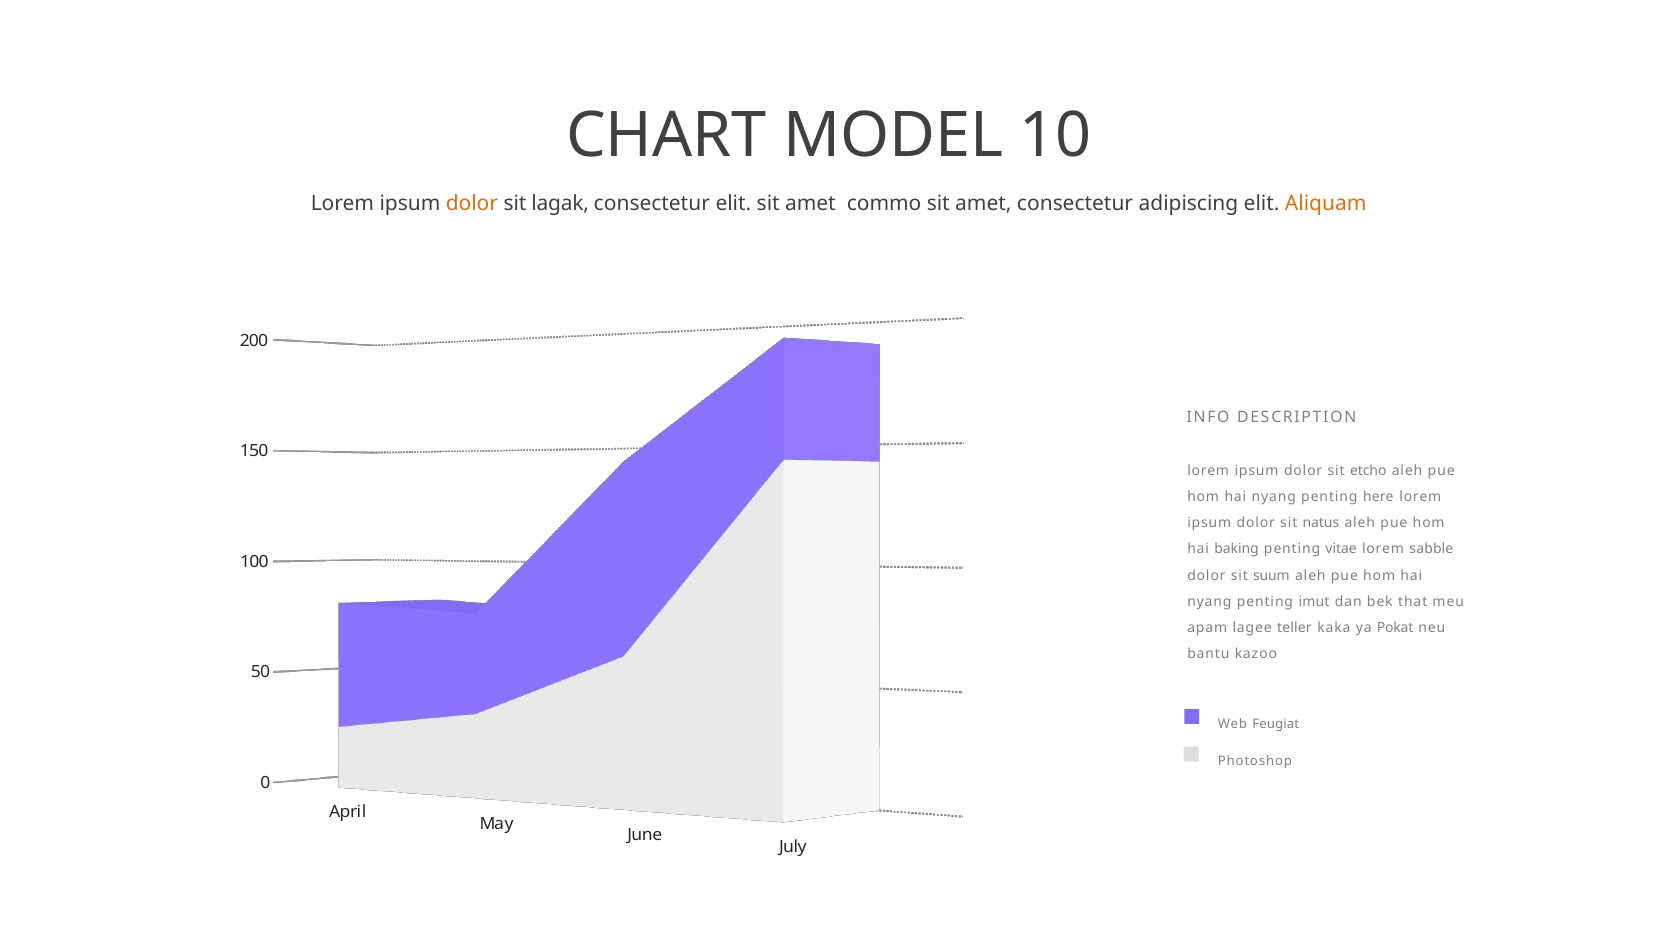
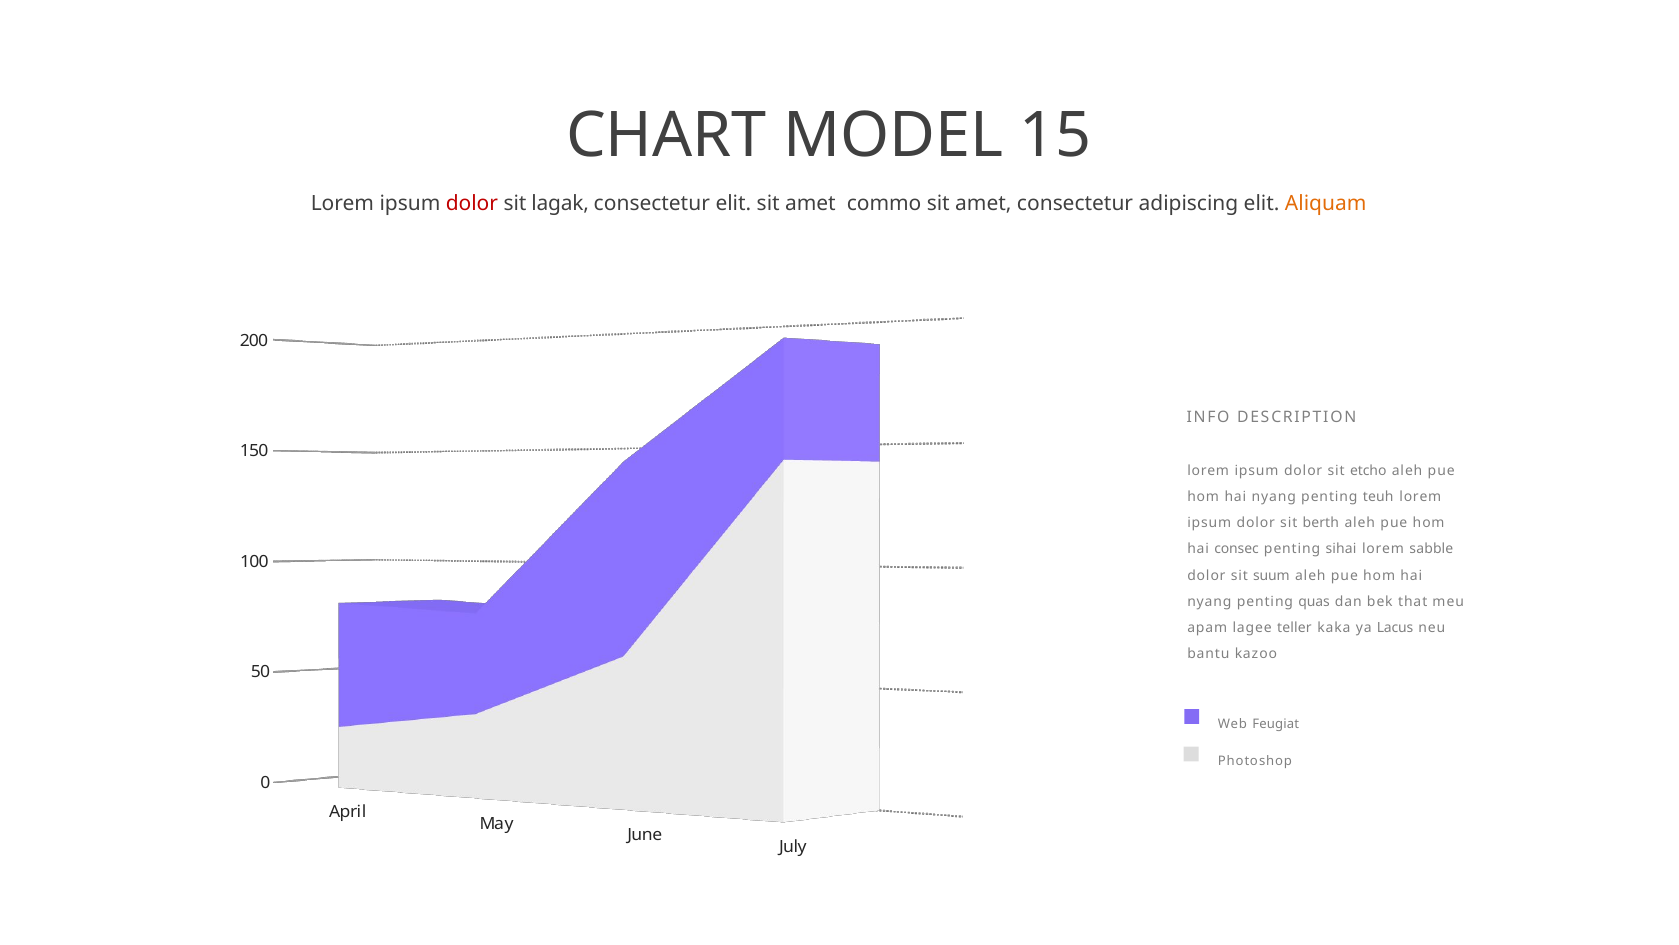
10: 10 -> 15
dolor at (472, 203) colour: orange -> red
here: here -> teuh
natus: natus -> berth
baking: baking -> consec
vitae: vitae -> sihai
imut: imut -> quas
Pokat: Pokat -> Lacus
